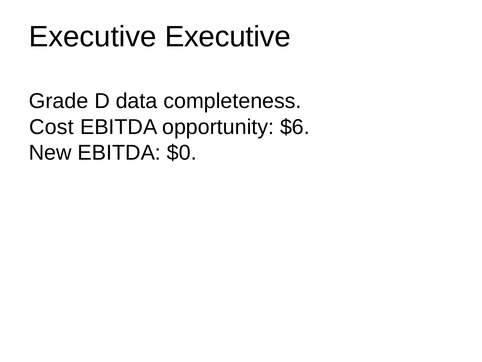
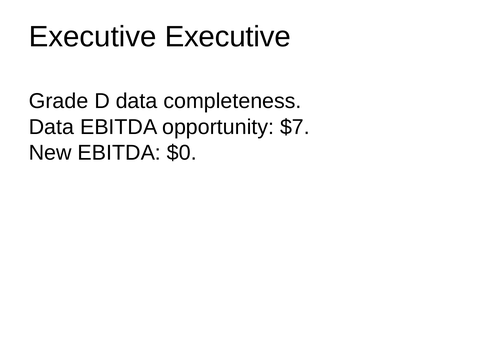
Cost at (51, 127): Cost -> Data
$6: $6 -> $7
